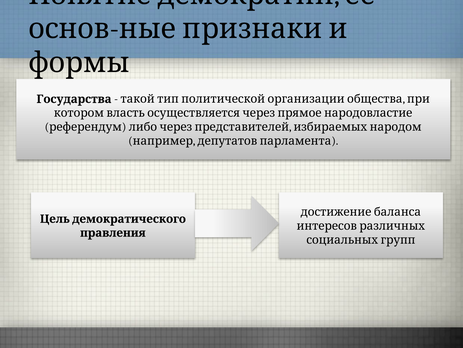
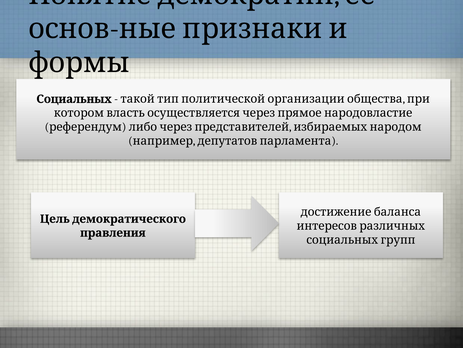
Государства: Государства -> Социальных
